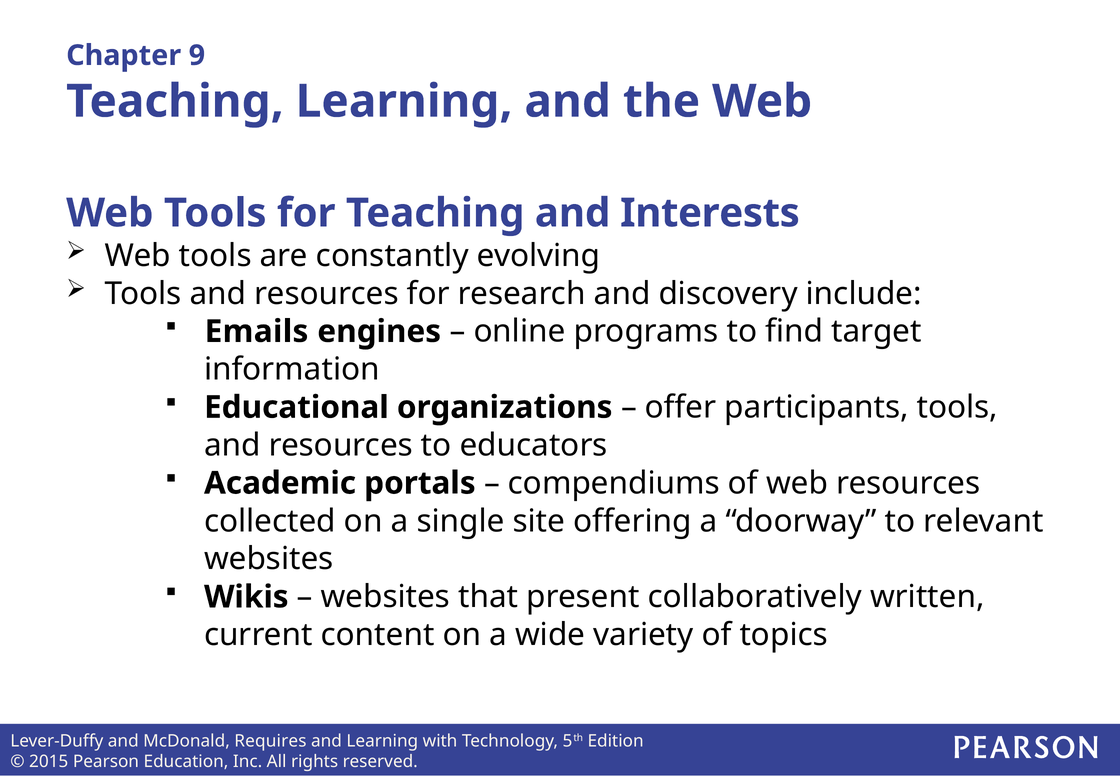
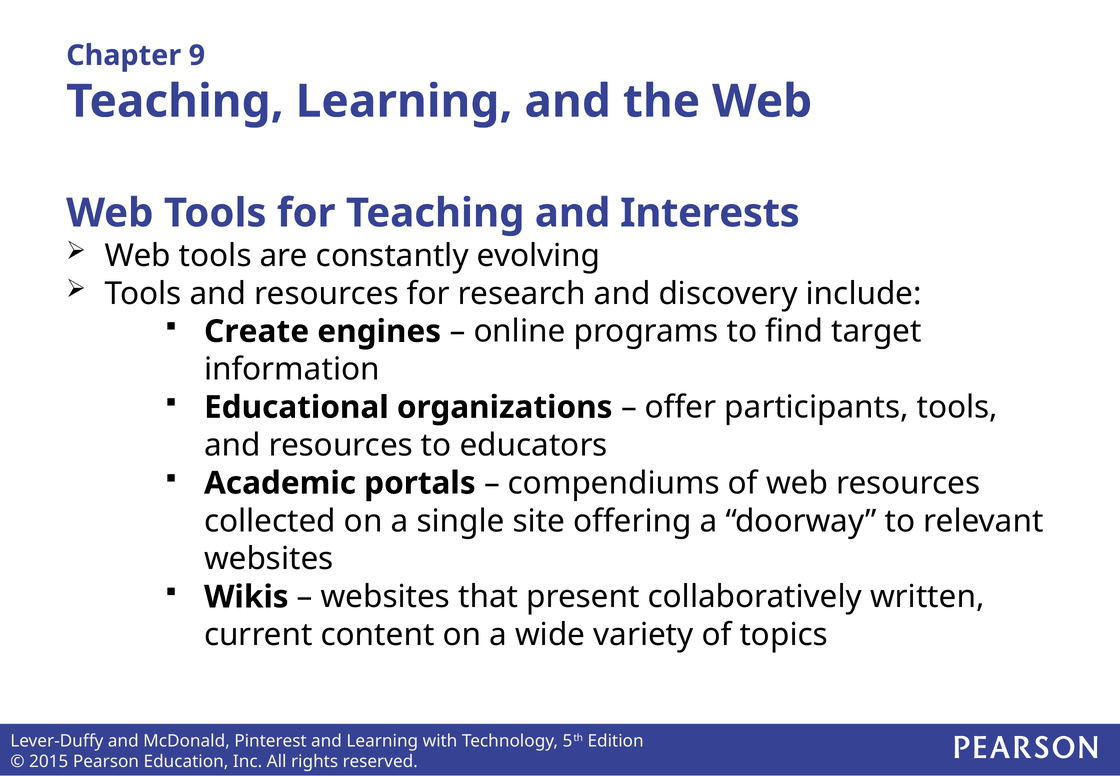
Emails: Emails -> Create
Requires: Requires -> Pinterest
